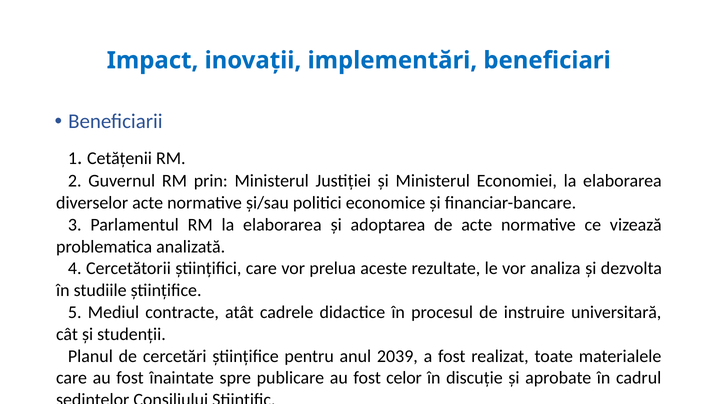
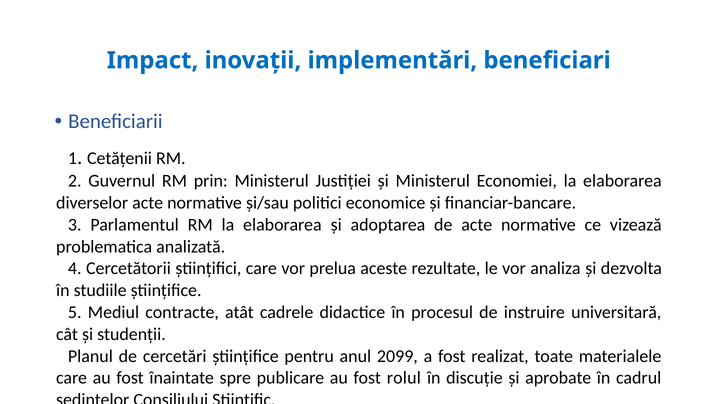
2039: 2039 -> 2099
celor: celor -> rolul
